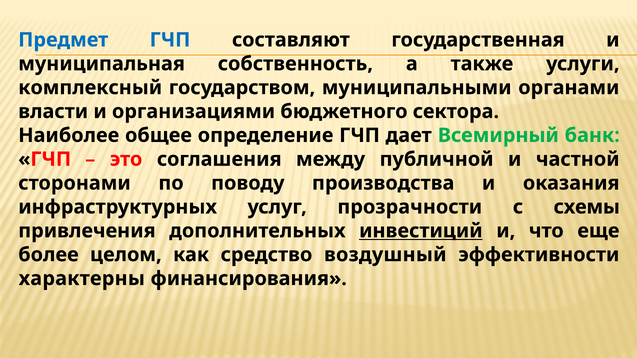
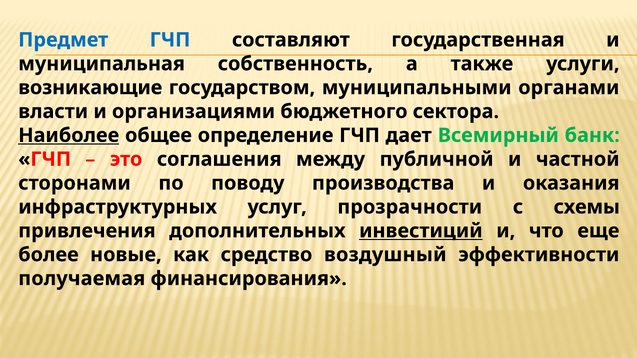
комплексный: комплексный -> возникающие
Наиболее underline: none -> present
целом: целом -> новые
характерны: характерны -> получаемая
